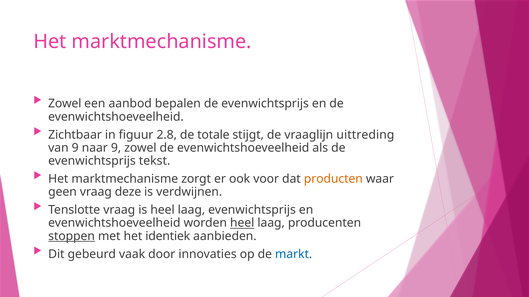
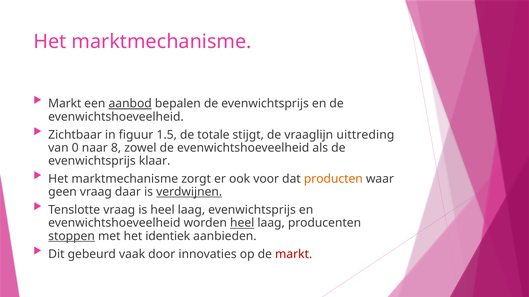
Zowel at (65, 104): Zowel -> Markt
aanbod underline: none -> present
2.8: 2.8 -> 1.5
van 9: 9 -> 0
naar 9: 9 -> 8
tekst: tekst -> klaar
deze: deze -> daar
verdwijnen underline: none -> present
markt at (294, 255) colour: blue -> red
